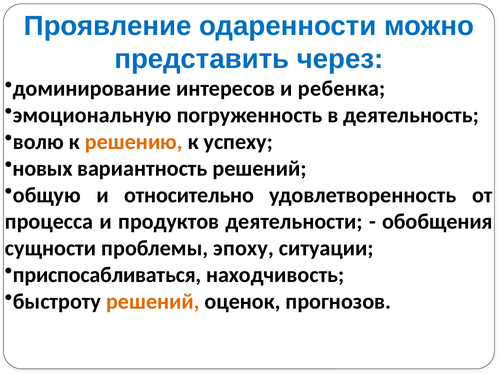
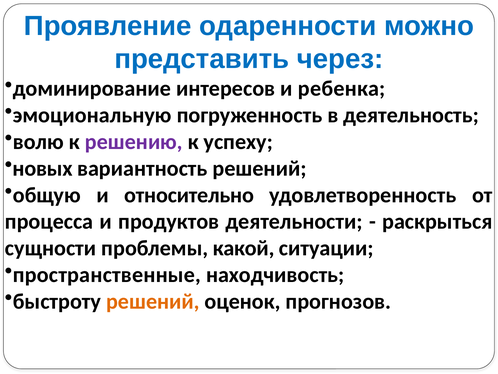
решению colour: orange -> purple
обобщения: обобщения -> раскрыться
эпоху: эпоху -> какой
приспосабливаться: приспосабливаться -> пространственные
